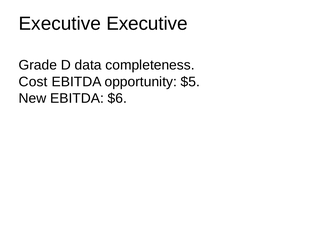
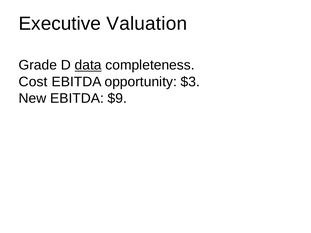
Executive Executive: Executive -> Valuation
data underline: none -> present
$5: $5 -> $3
$6: $6 -> $9
